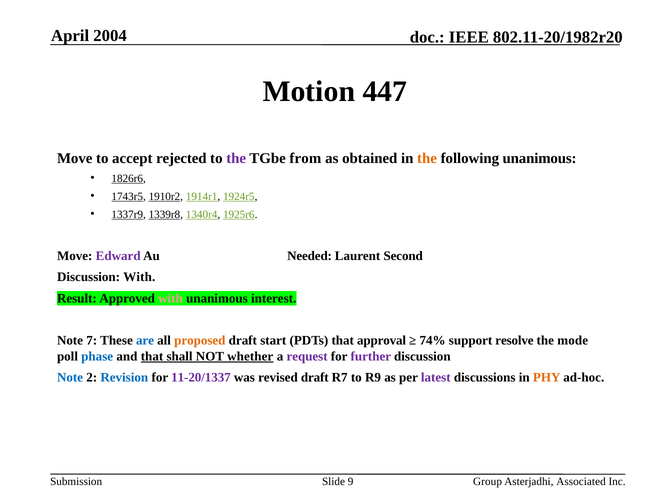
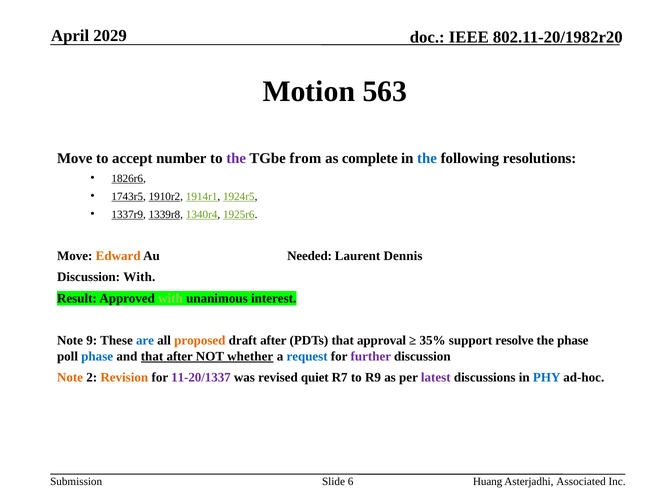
2004: 2004 -> 2029
447: 447 -> 563
rejected: rejected -> number
obtained: obtained -> complete
the at (427, 159) colour: orange -> blue
following unanimous: unanimous -> resolutions
Edward colour: purple -> orange
Second: Second -> Dennis
with at (170, 299) colour: pink -> light green
7: 7 -> 9
draft start: start -> after
74%: 74% -> 35%
the mode: mode -> phase
that shall: shall -> after
request colour: purple -> blue
Note at (70, 378) colour: blue -> orange
Revision colour: blue -> orange
revised draft: draft -> quiet
PHY colour: orange -> blue
9: 9 -> 6
Group: Group -> Huang
